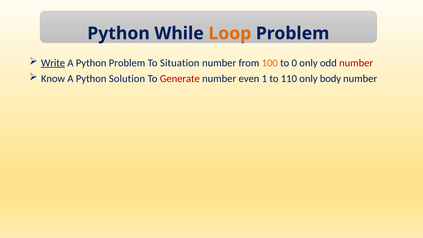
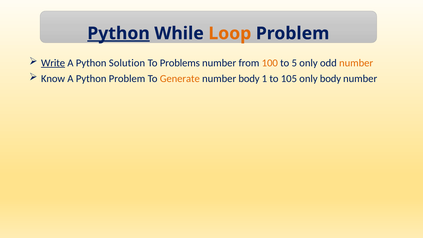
Python at (119, 33) underline: none -> present
Python Problem: Problem -> Solution
Situation: Situation -> Problems
0: 0 -> 5
number at (356, 63) colour: red -> orange
Python Solution: Solution -> Problem
Generate colour: red -> orange
number even: even -> body
110: 110 -> 105
